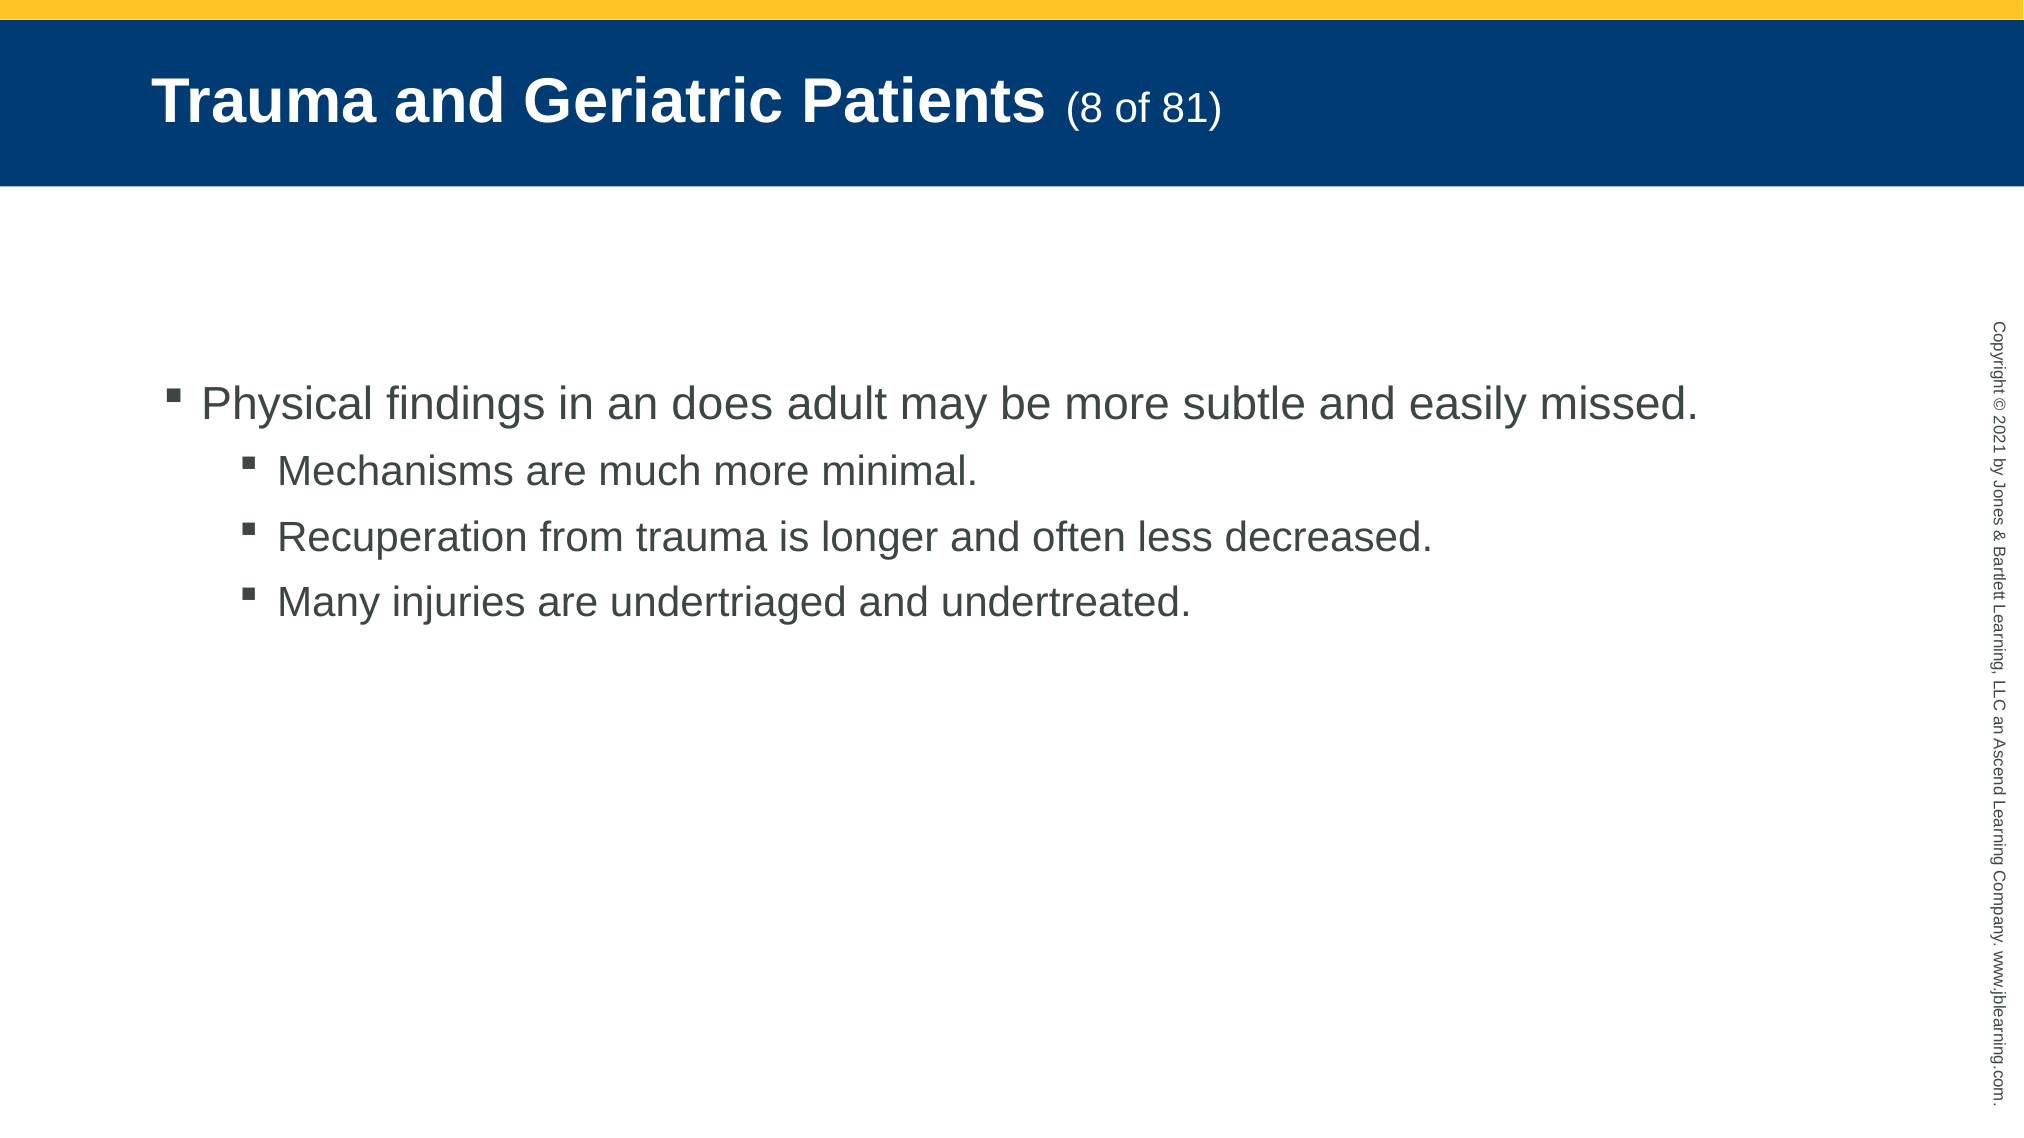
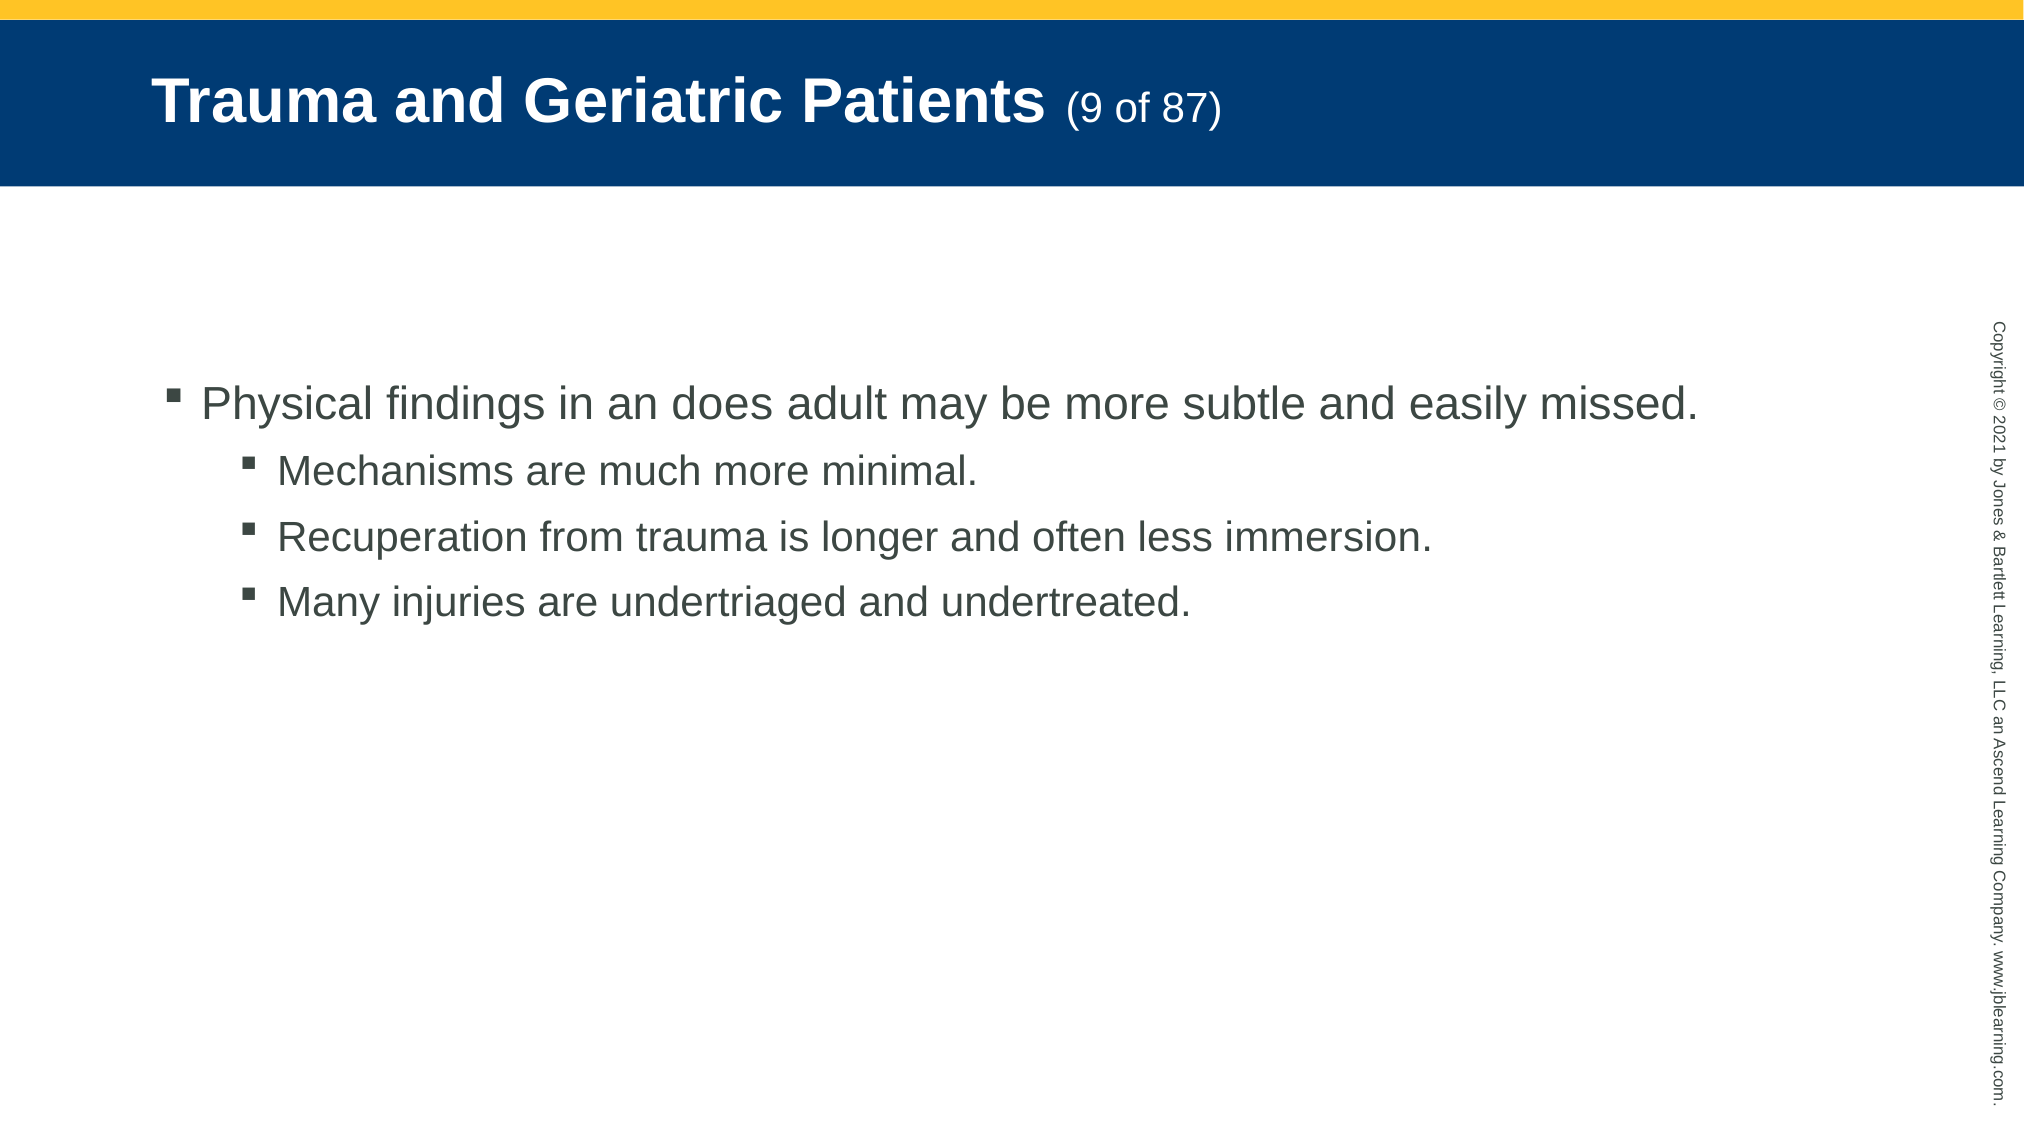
8: 8 -> 9
81: 81 -> 87
decreased: decreased -> immersion
